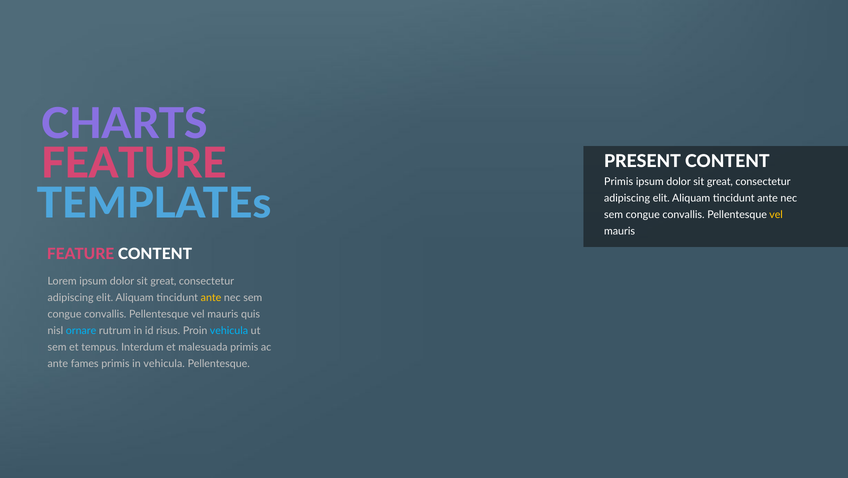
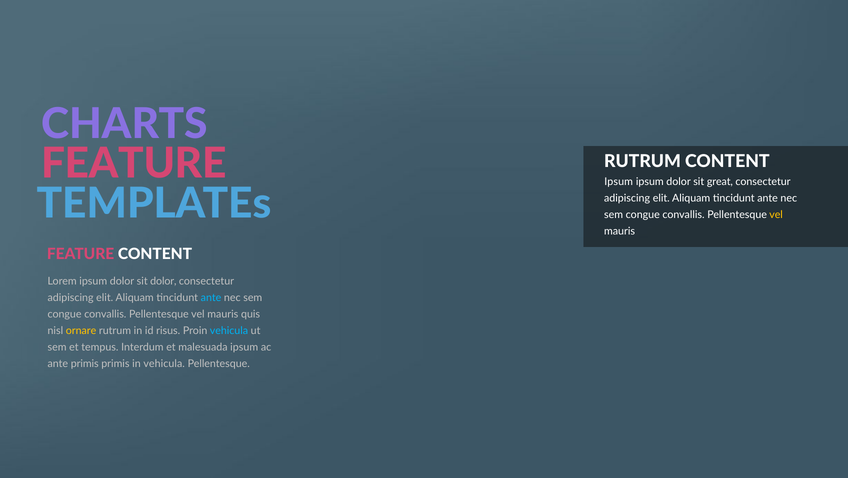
PRESENT at (642, 161): PRESENT -> RUTRUM
Primis at (619, 182): Primis -> Ipsum
great at (163, 281): great -> dolor
ante at (211, 298) colour: yellow -> light blue
ornare colour: light blue -> yellow
malesuada primis: primis -> ipsum
ante fames: fames -> primis
